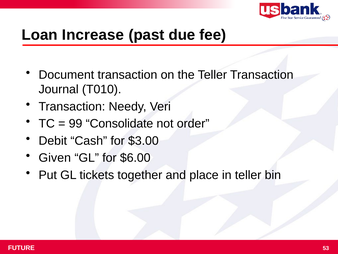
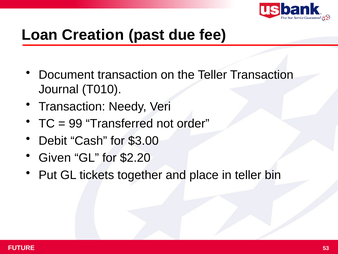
Increase: Increase -> Creation
Consolidate: Consolidate -> Transferred
$6.00: $6.00 -> $2.20
